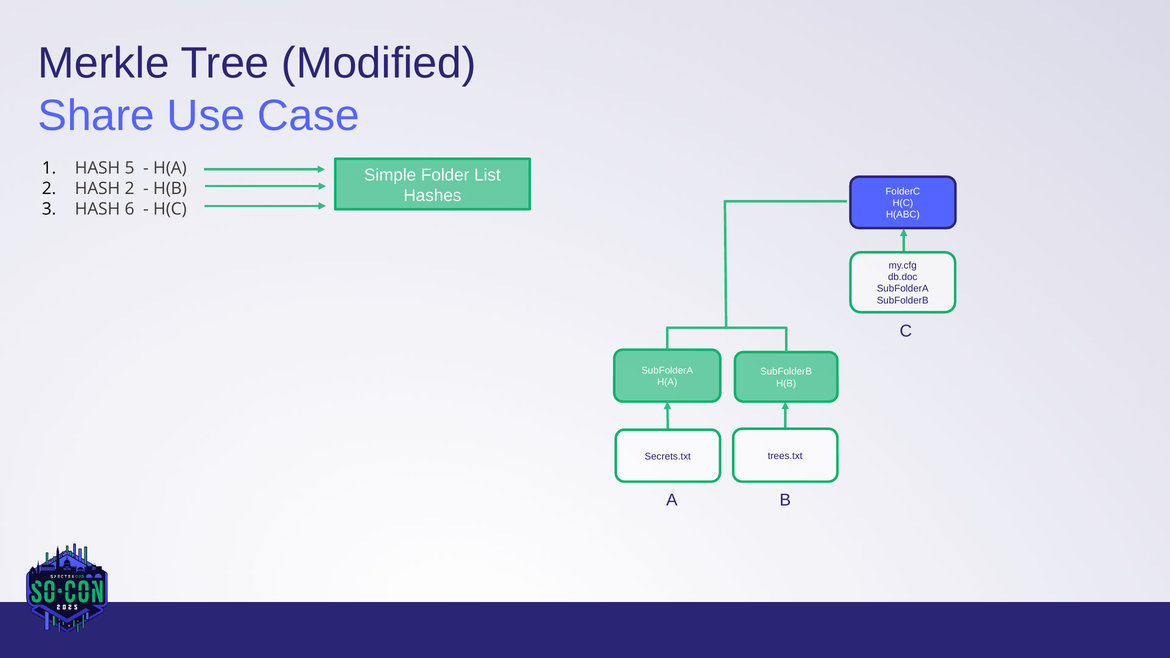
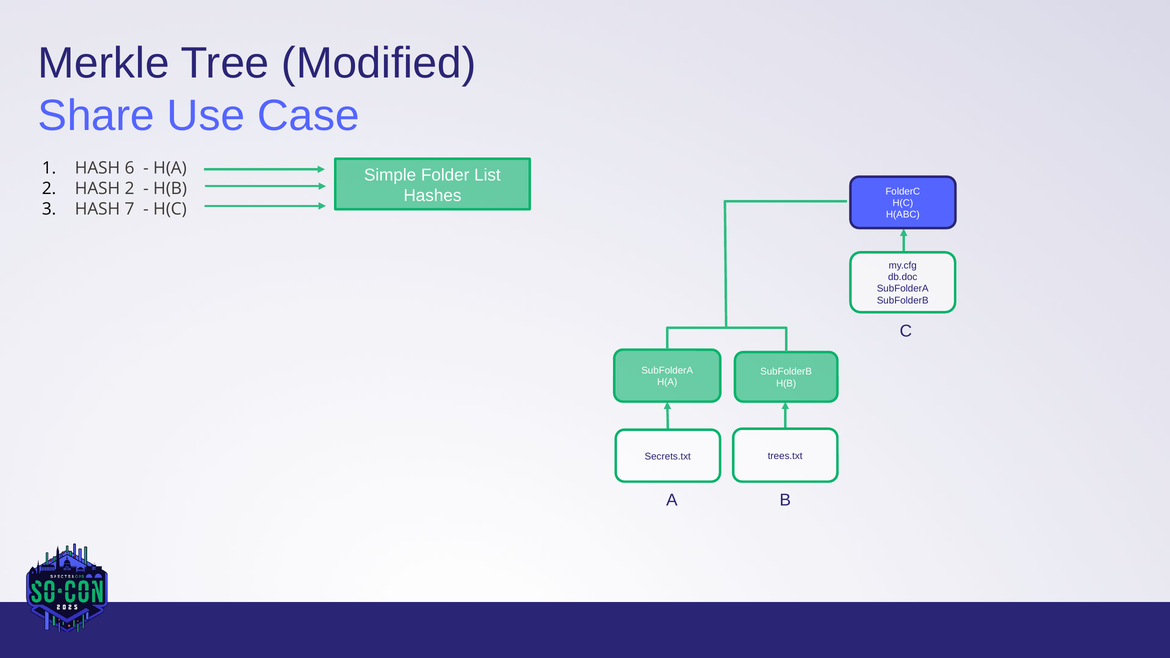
5: 5 -> 6
6: 6 -> 7
